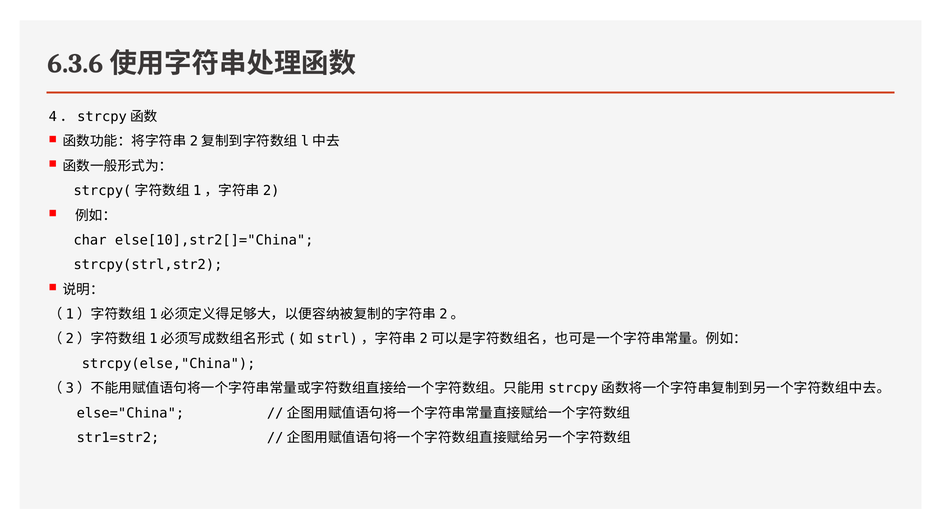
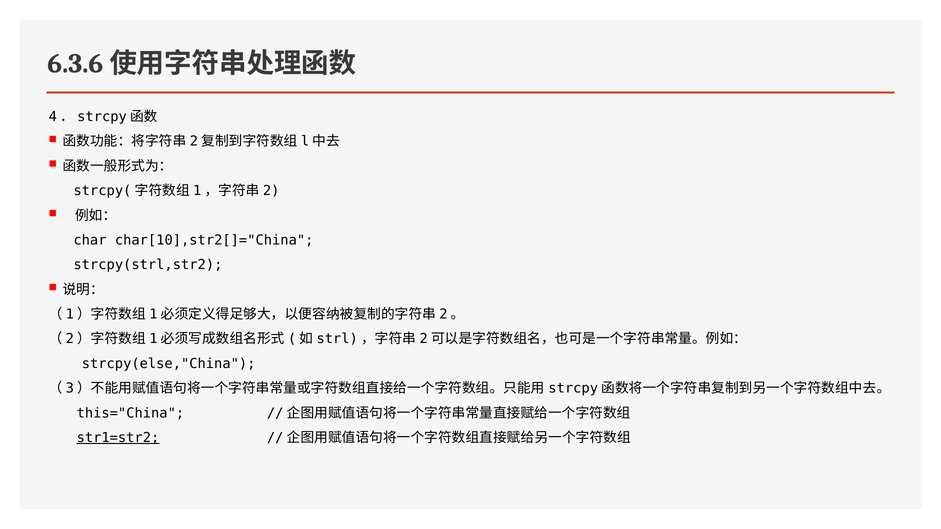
else[10],str2[]="China: else[10],str2[]="China -> char[10],str2[]="China
else="China: else="China -> this="China
str1=str2 underline: none -> present
